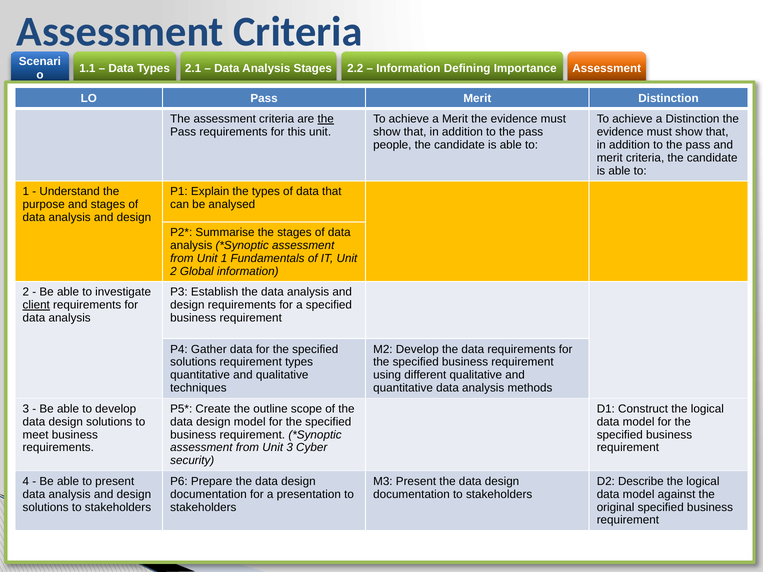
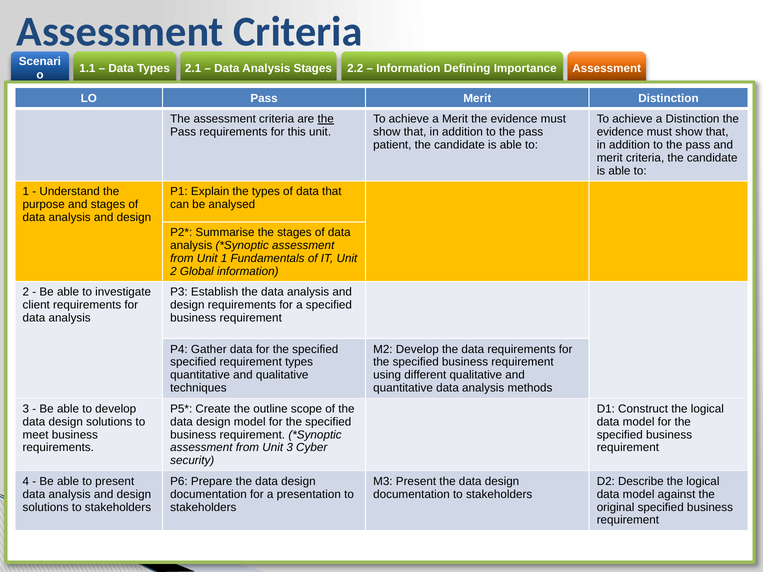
people: people -> patient
client underline: present -> none
solutions at (193, 362): solutions -> specified
